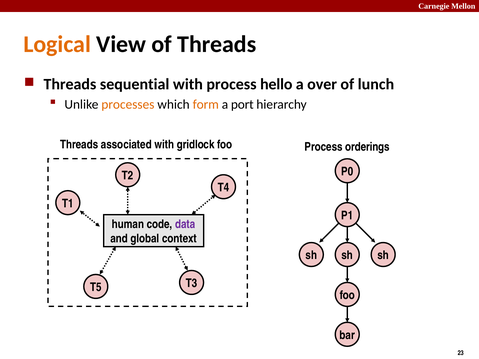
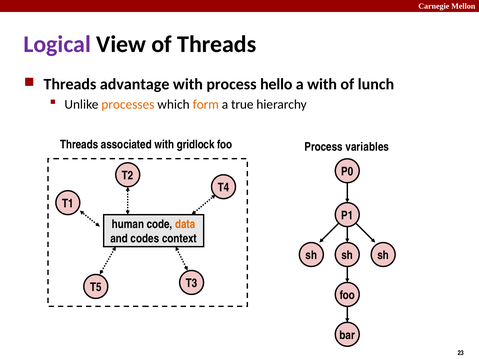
Logical colour: orange -> purple
sequential: sequential -> advantage
a over: over -> with
port: port -> true
orderings: orderings -> variables
data colour: purple -> orange
global: global -> codes
